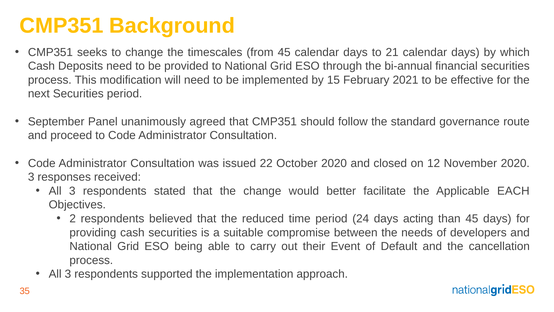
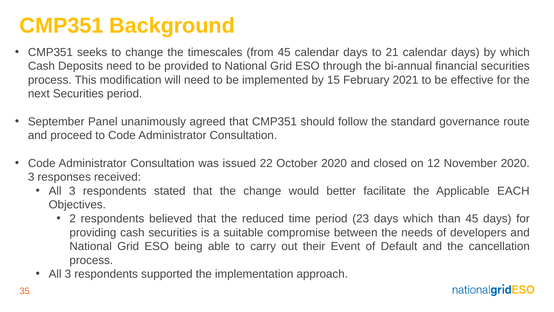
24: 24 -> 23
days acting: acting -> which
